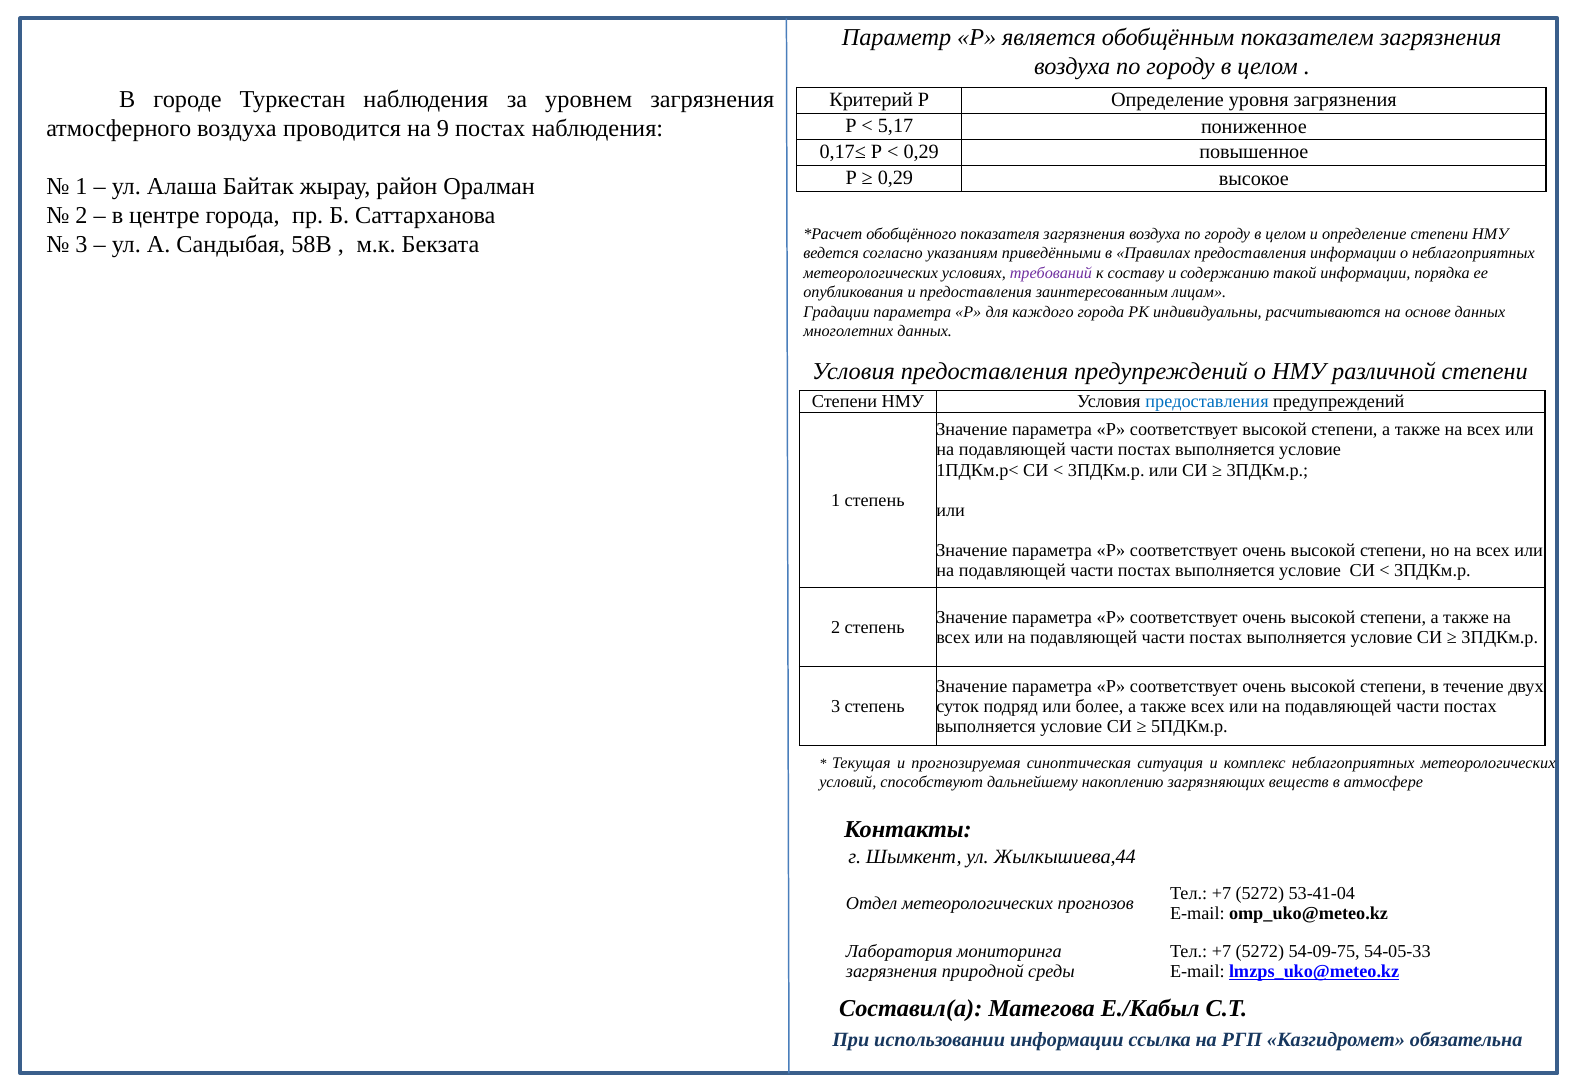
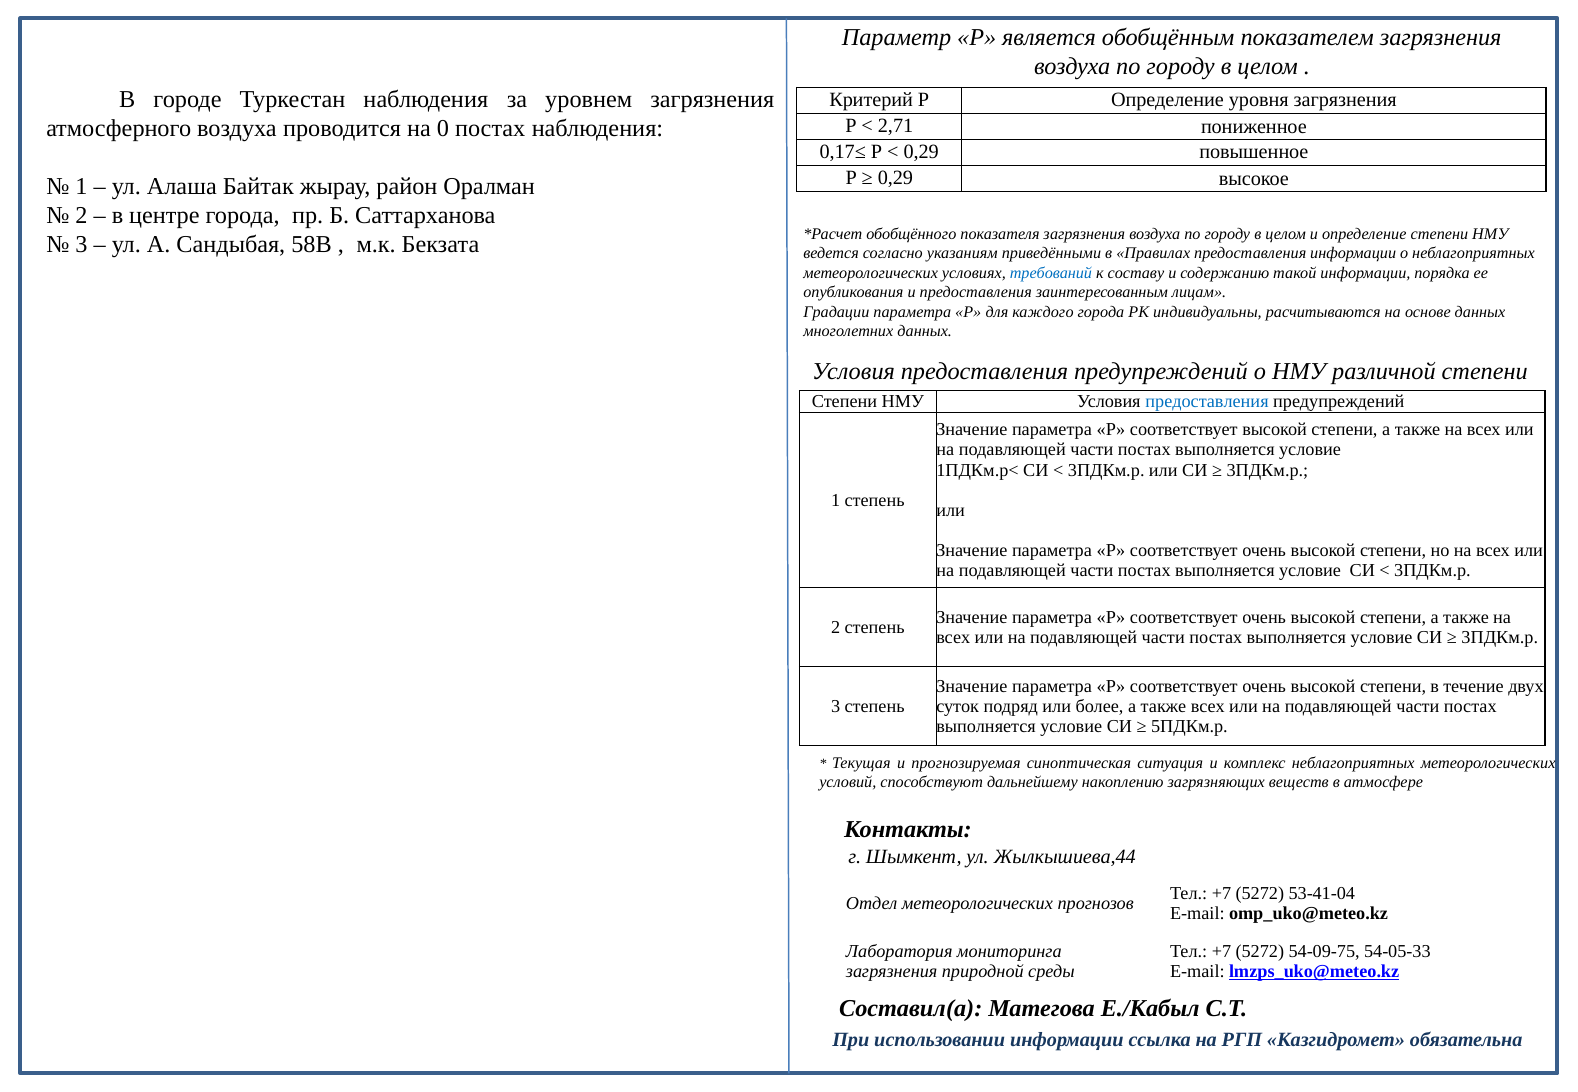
5,17: 5,17 -> 2,71
9: 9 -> 0
требований colour: purple -> blue
